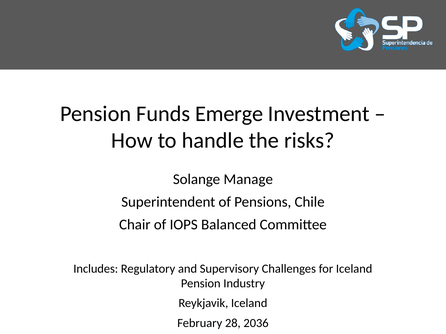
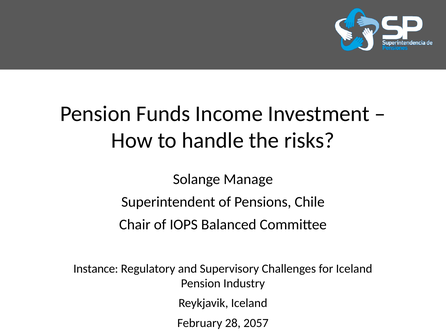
Emerge: Emerge -> Income
Includes: Includes -> Instance
2036: 2036 -> 2057
